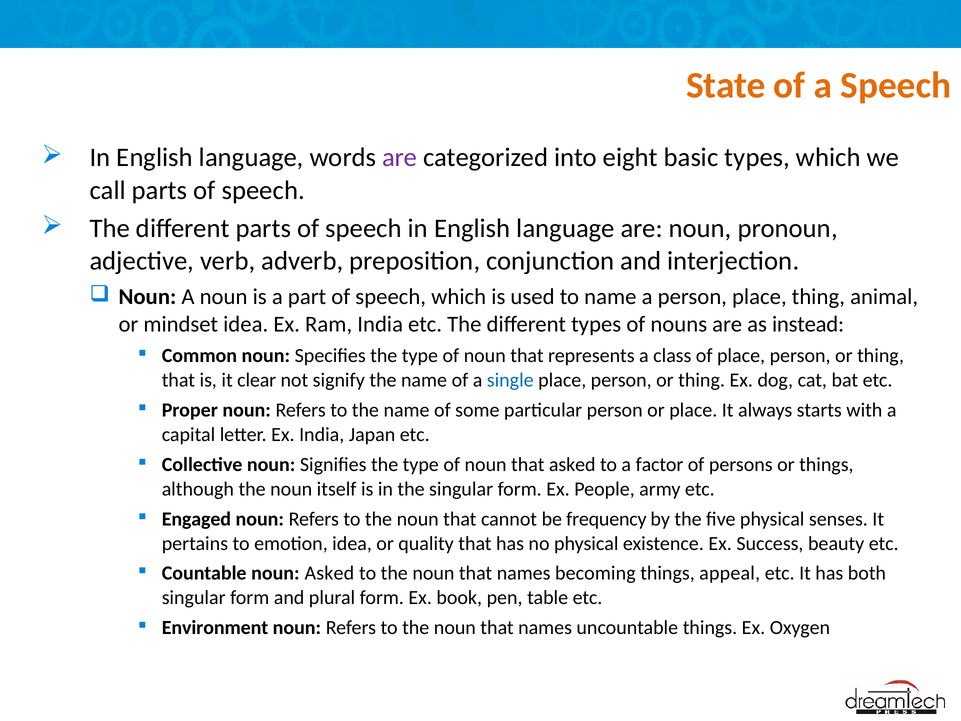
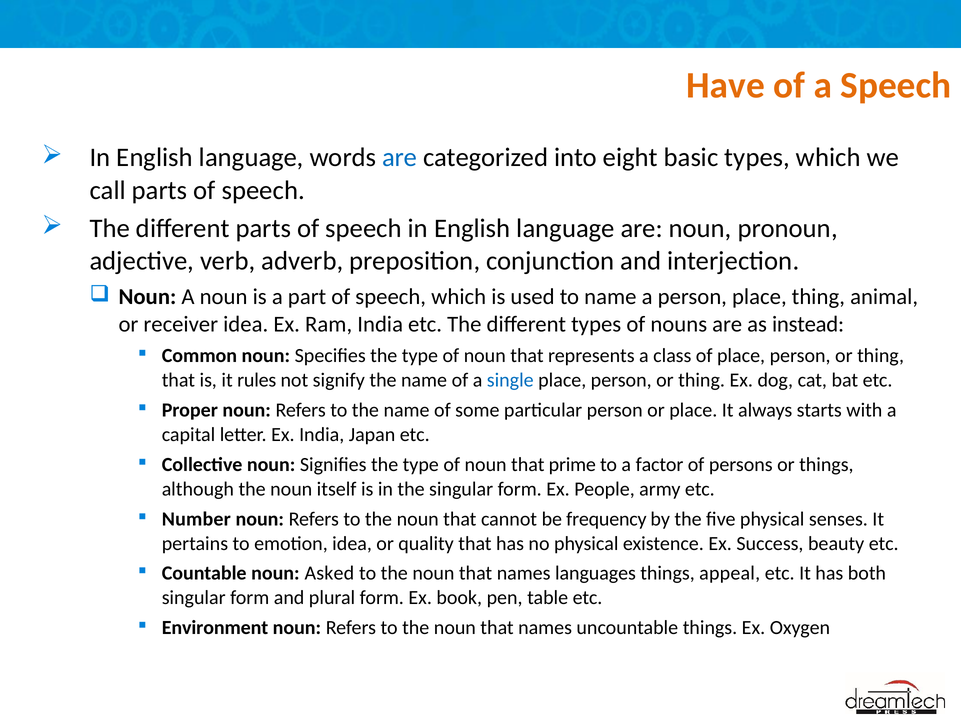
State: State -> Have
are at (400, 158) colour: purple -> blue
mindset: mindset -> receiver
clear: clear -> rules
that asked: asked -> prime
Engaged: Engaged -> Number
becoming: becoming -> languages
